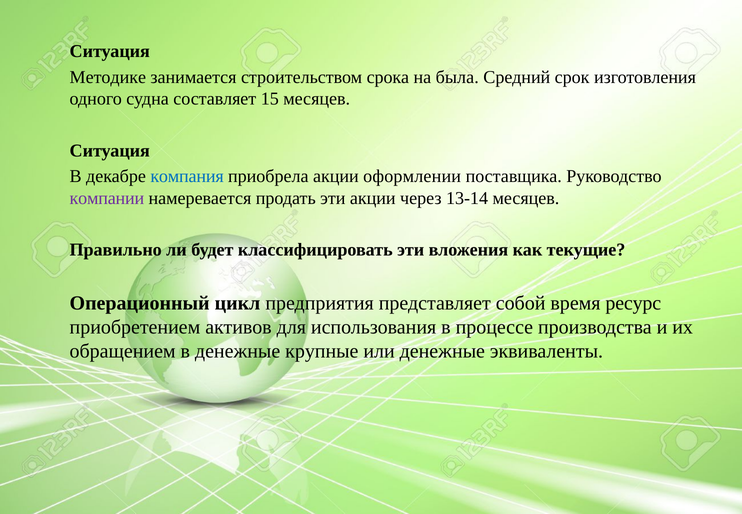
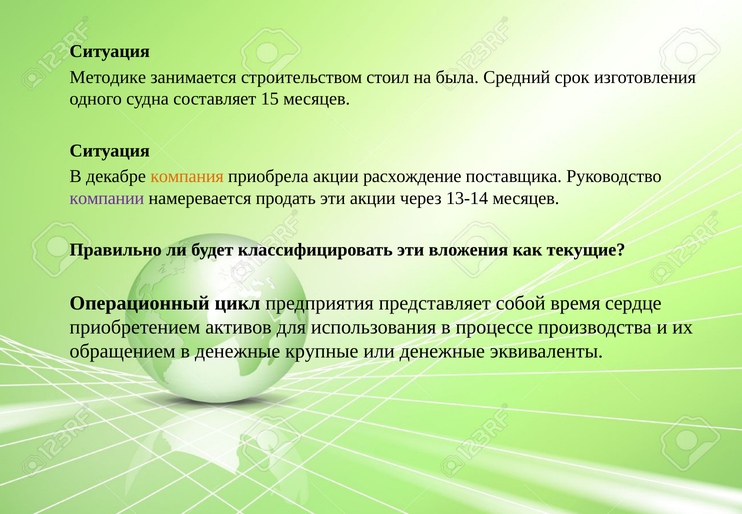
срока: срока -> стоил
компания colour: blue -> orange
оформлении: оформлении -> расхождение
ресурс: ресурс -> сердце
